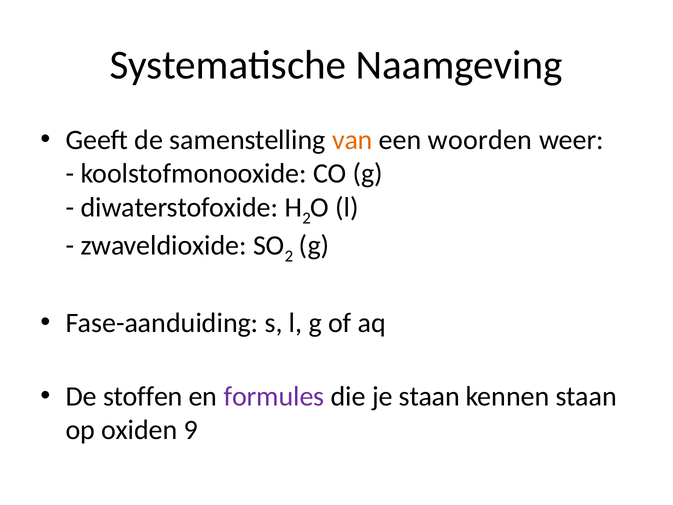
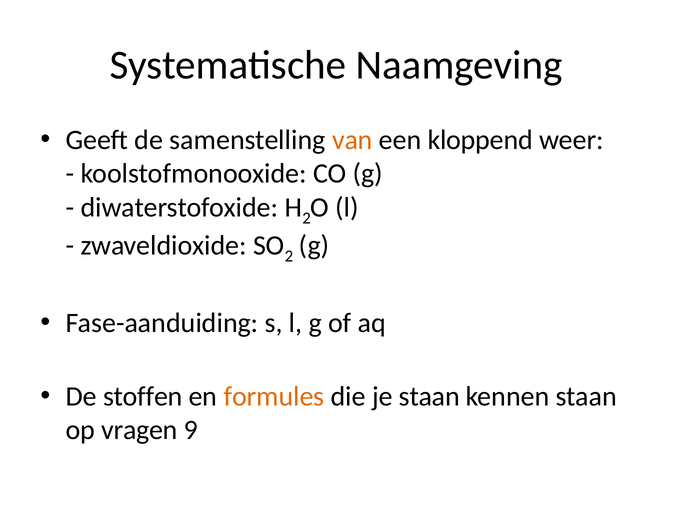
woorden: woorden -> kloppend
formules colour: purple -> orange
oxiden: oxiden -> vragen
